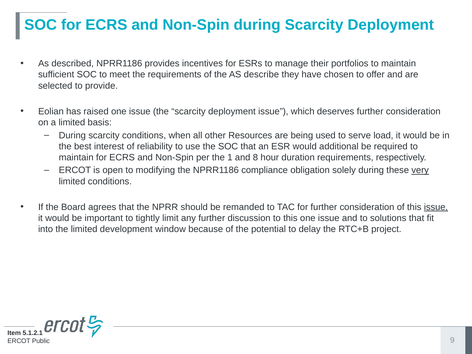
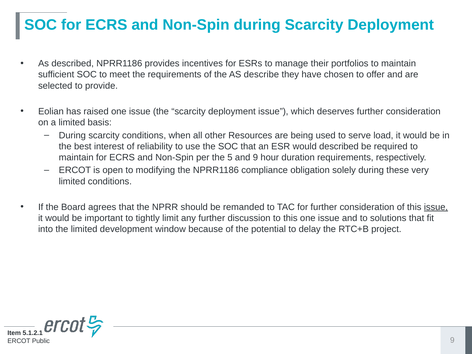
would additional: additional -> described
1: 1 -> 5
and 8: 8 -> 9
very underline: present -> none
